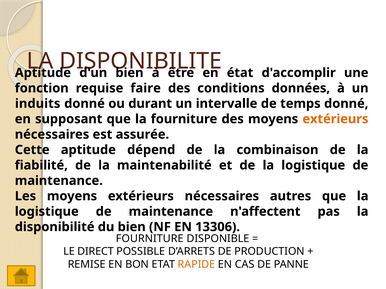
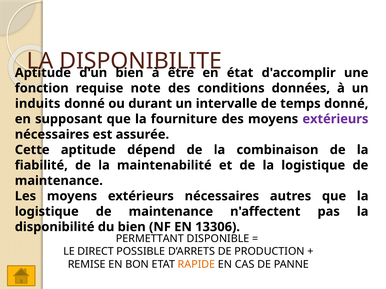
faire: faire -> note
extérieurs at (335, 119) colour: orange -> purple
FOURNITURE at (150, 239): FOURNITURE -> PERMETTANT
